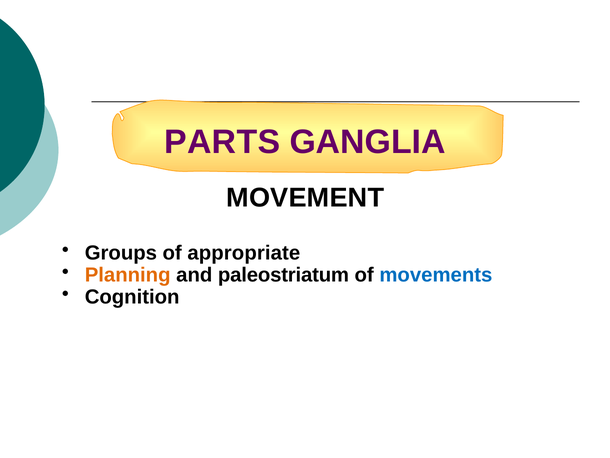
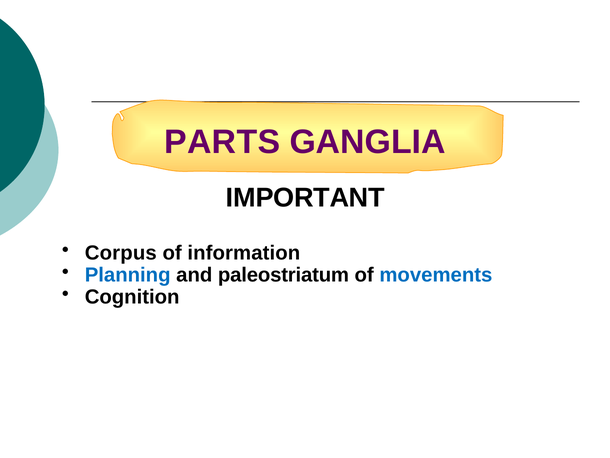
MOVEMENT: MOVEMENT -> IMPORTANT
Groups: Groups -> Corpus
appropriate: appropriate -> information
Planning colour: orange -> blue
